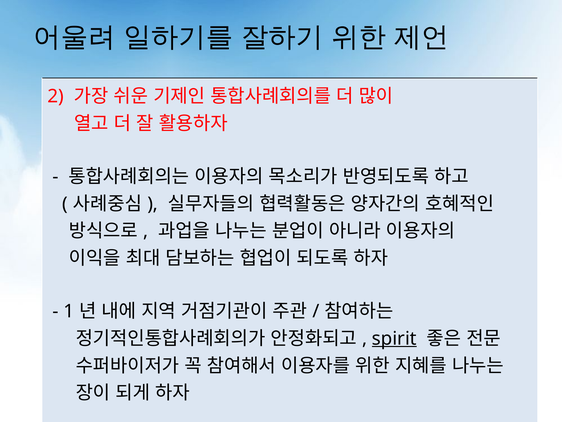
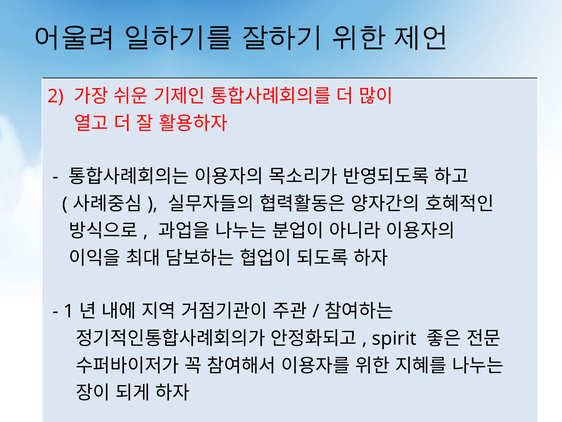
spirit underline: present -> none
